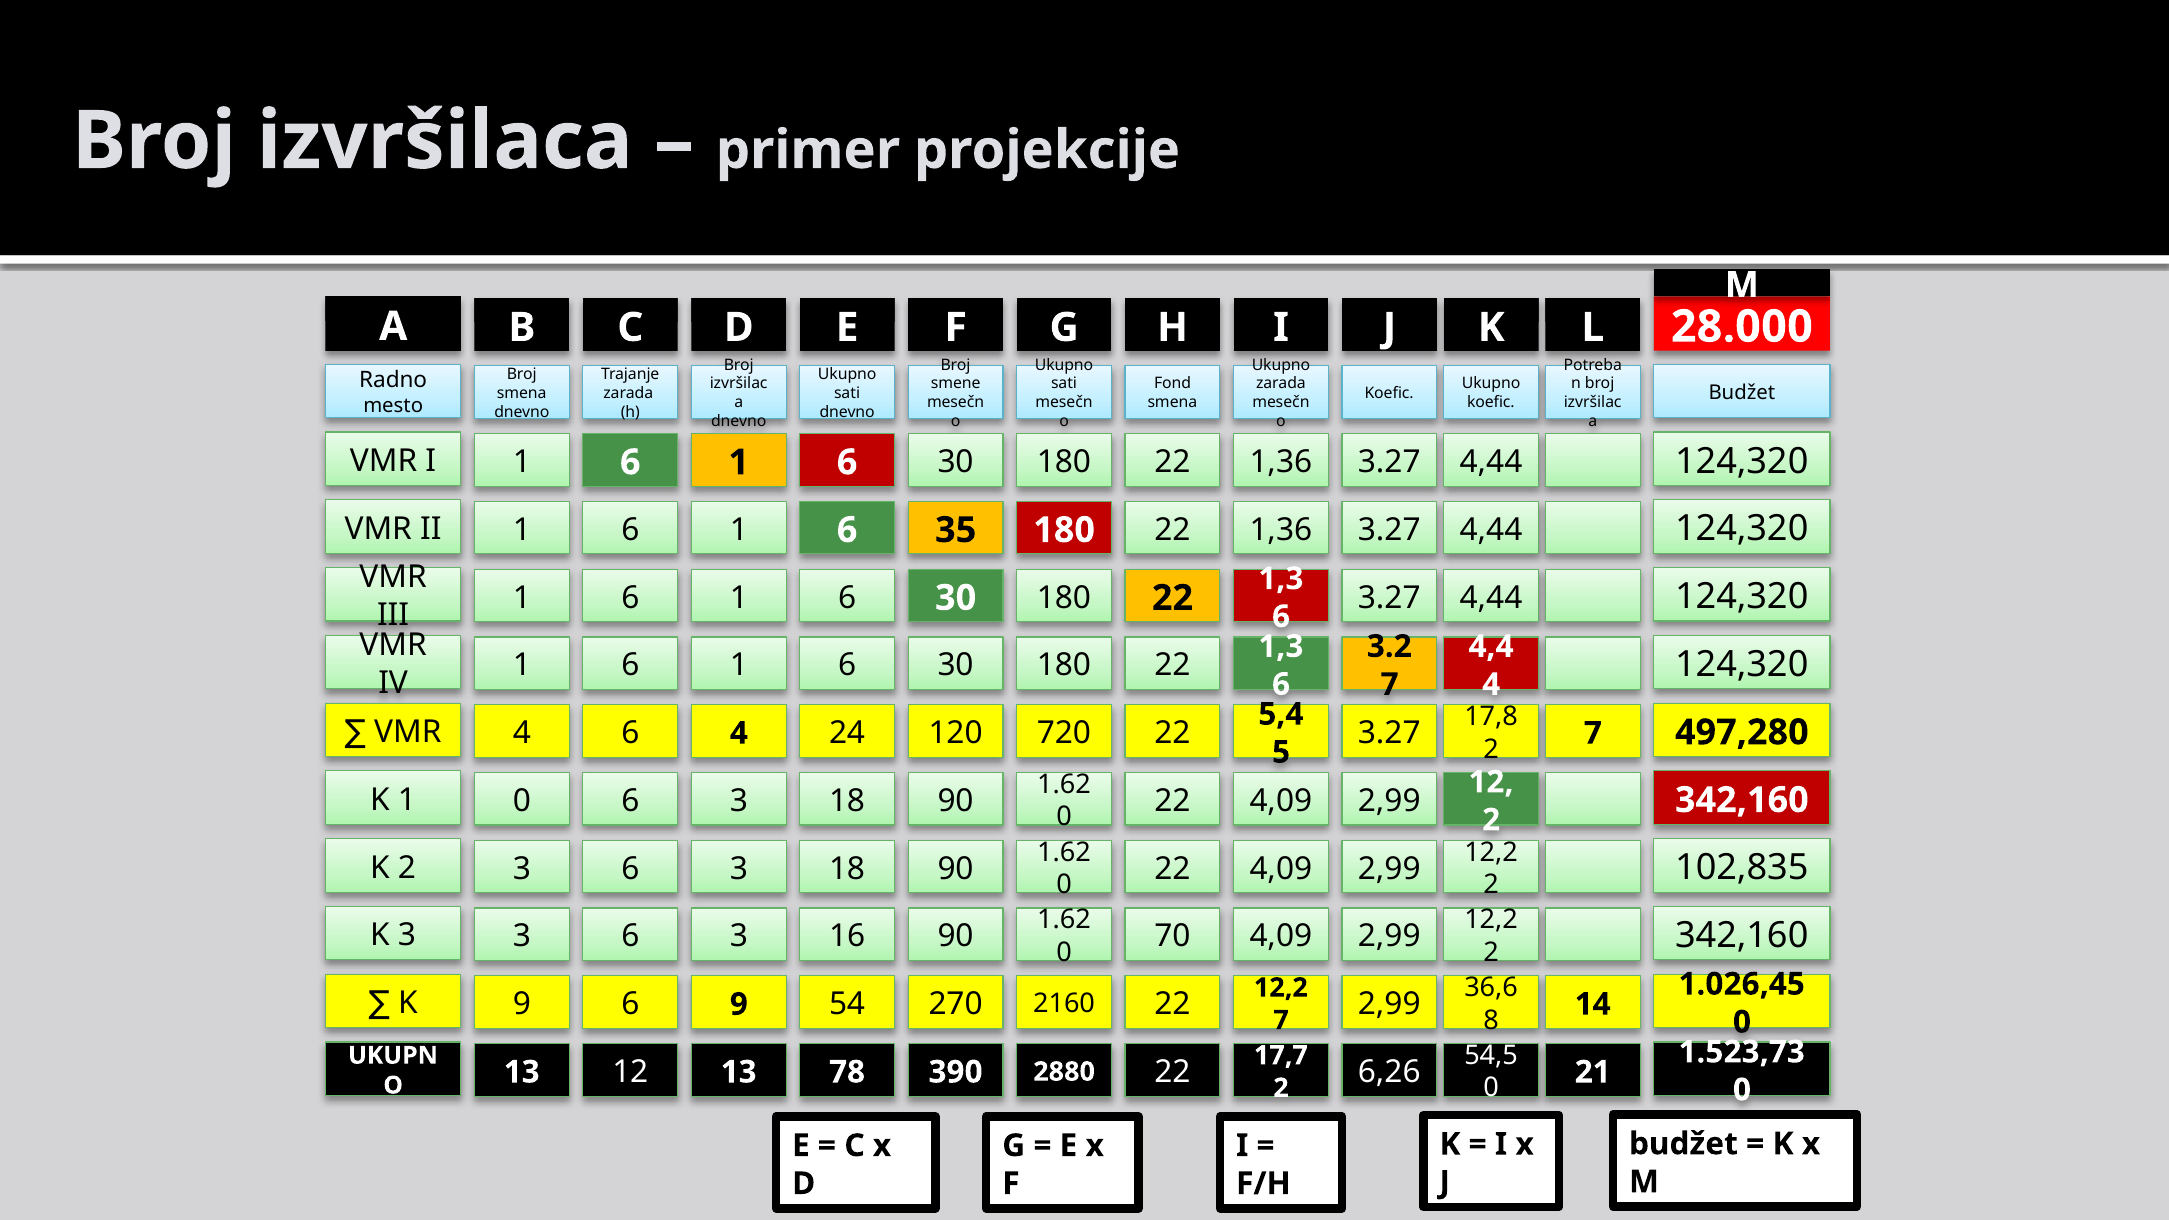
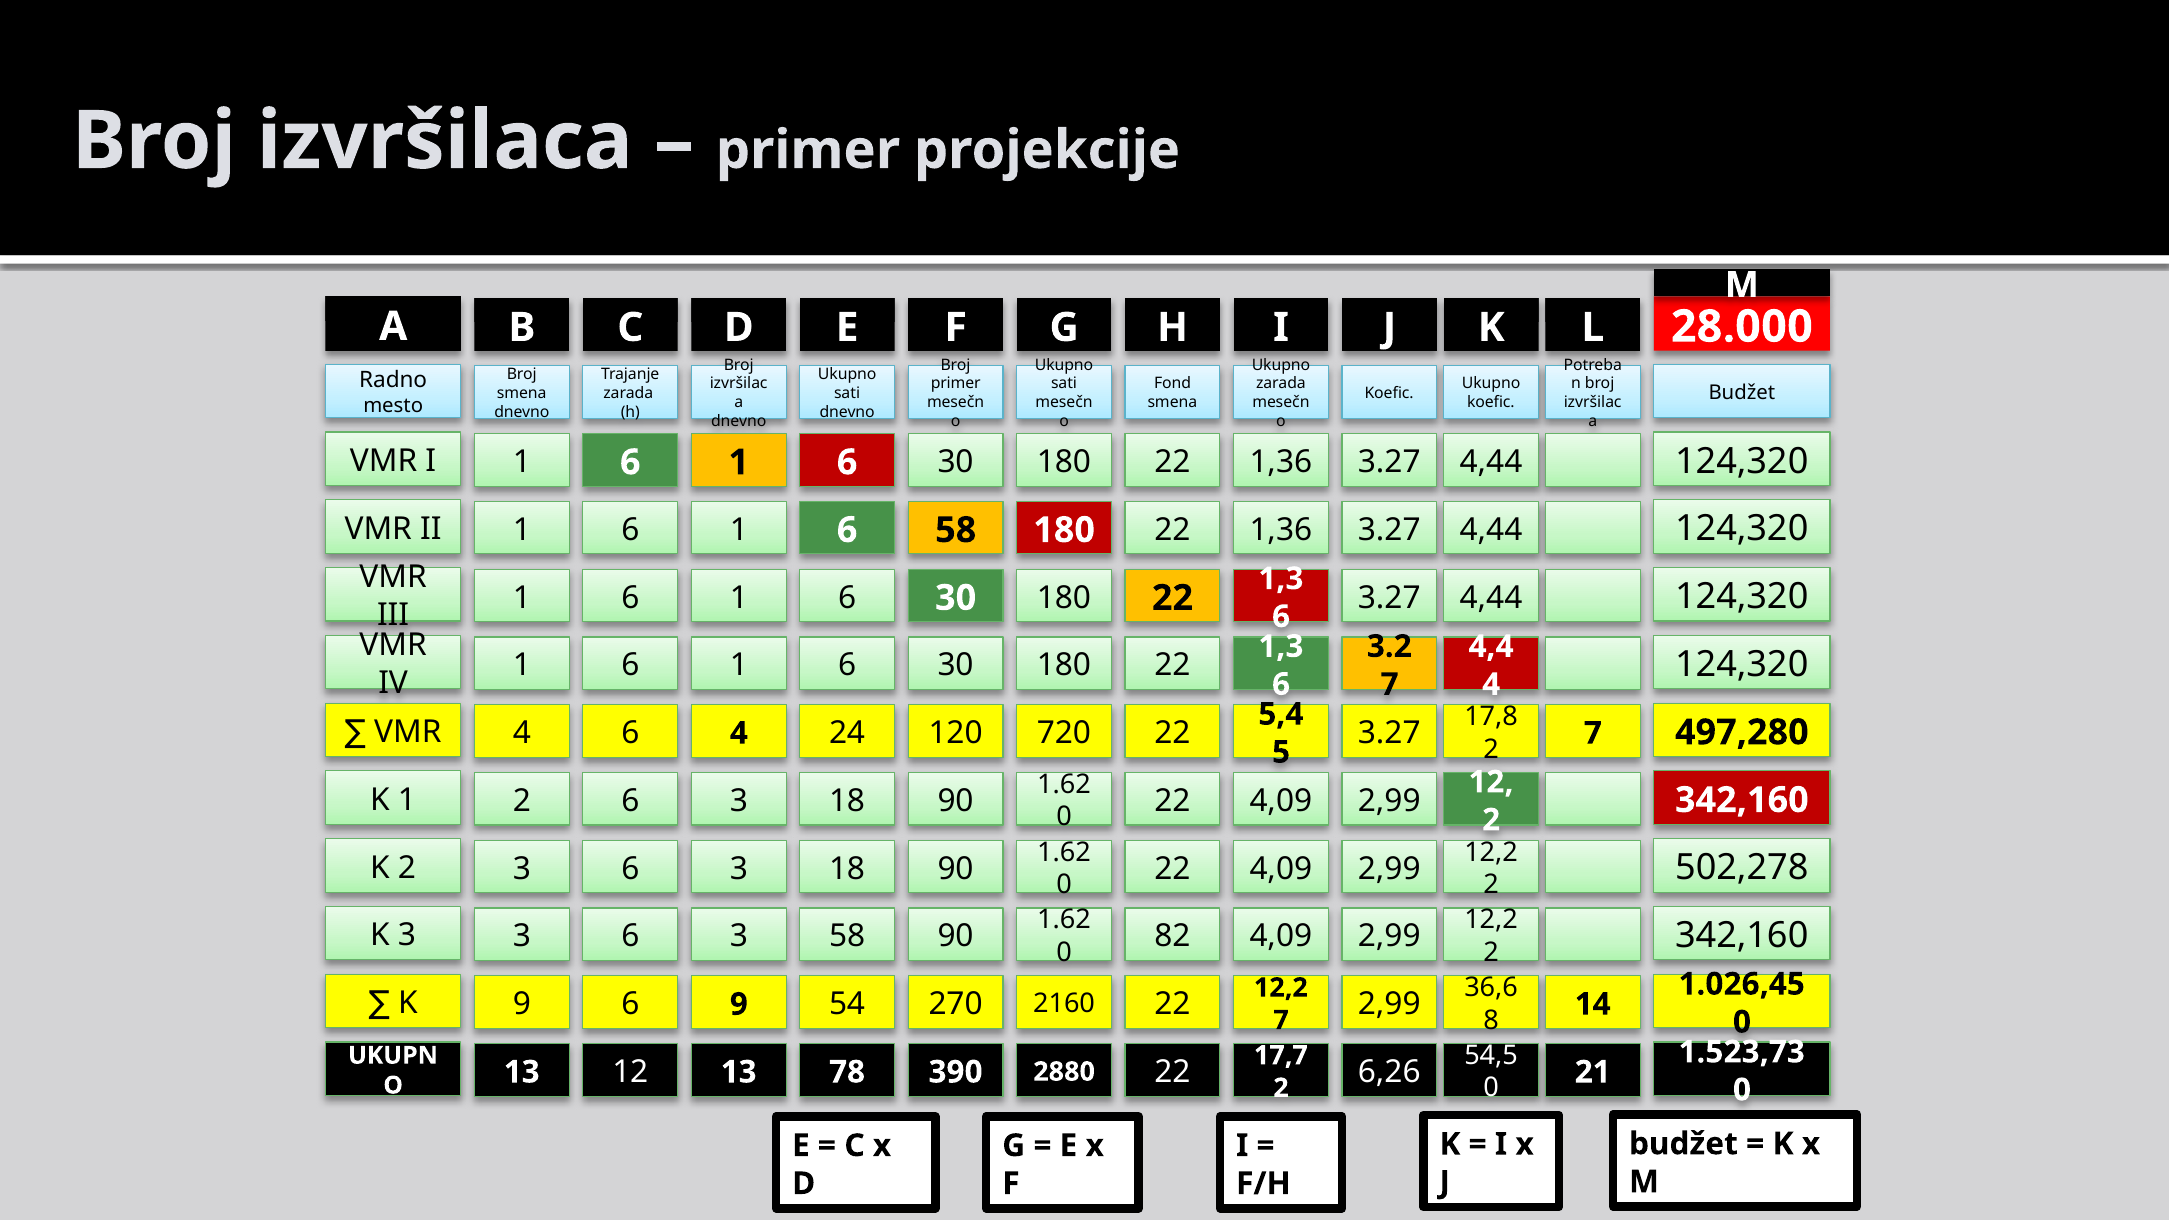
smene at (956, 384): smene -> primer
6 35: 35 -> 58
1 0: 0 -> 2
102,835: 102,835 -> 502,278
3 16: 16 -> 58
70: 70 -> 82
